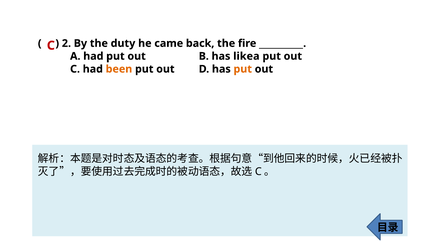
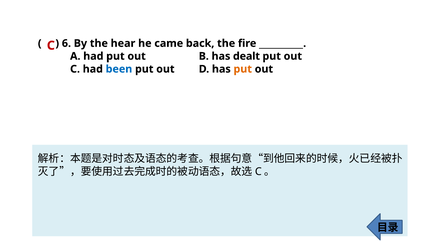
2: 2 -> 6
duty: duty -> hear
likea: likea -> dealt
been colour: orange -> blue
